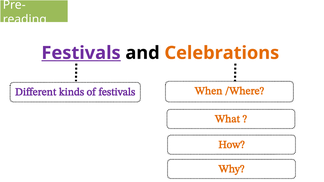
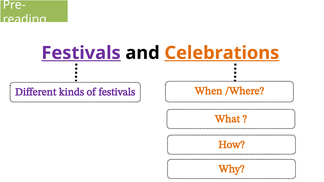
Celebrations underline: none -> present
